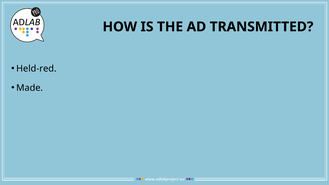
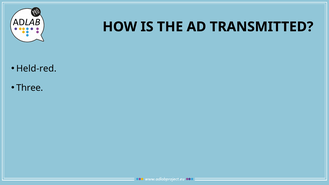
Made: Made -> Three
